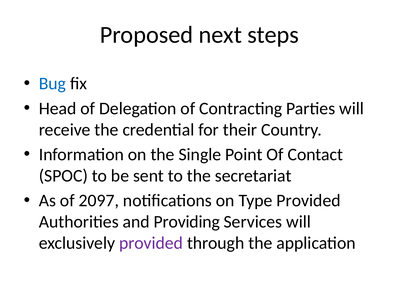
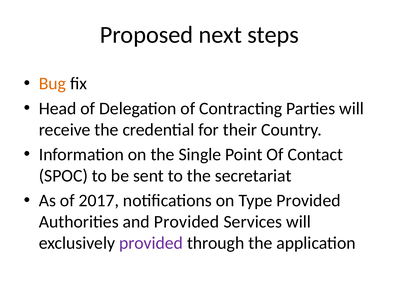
Bug colour: blue -> orange
2097: 2097 -> 2017
and Providing: Providing -> Provided
